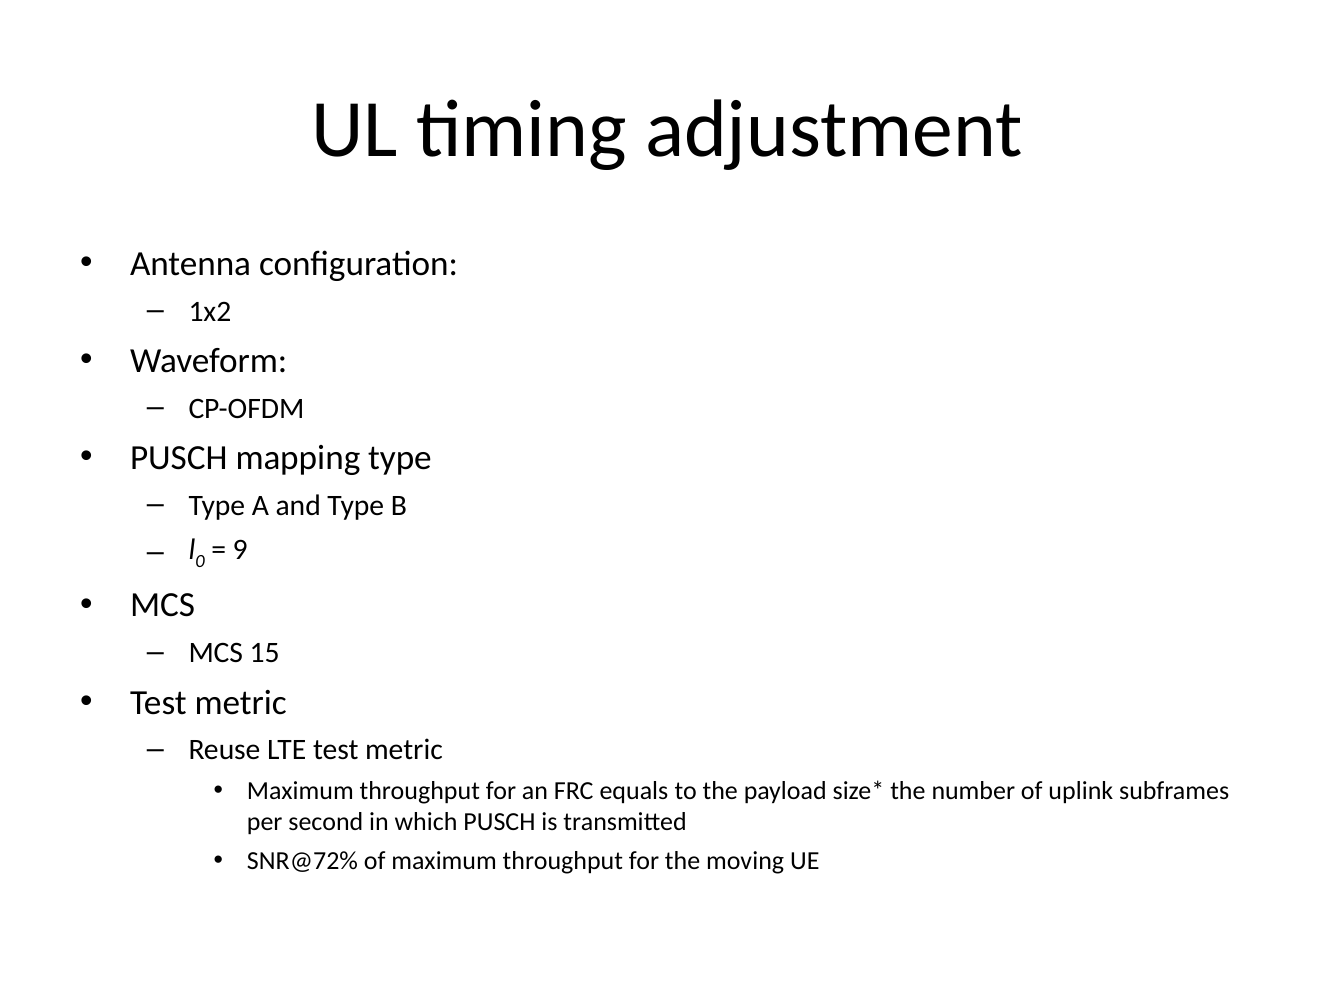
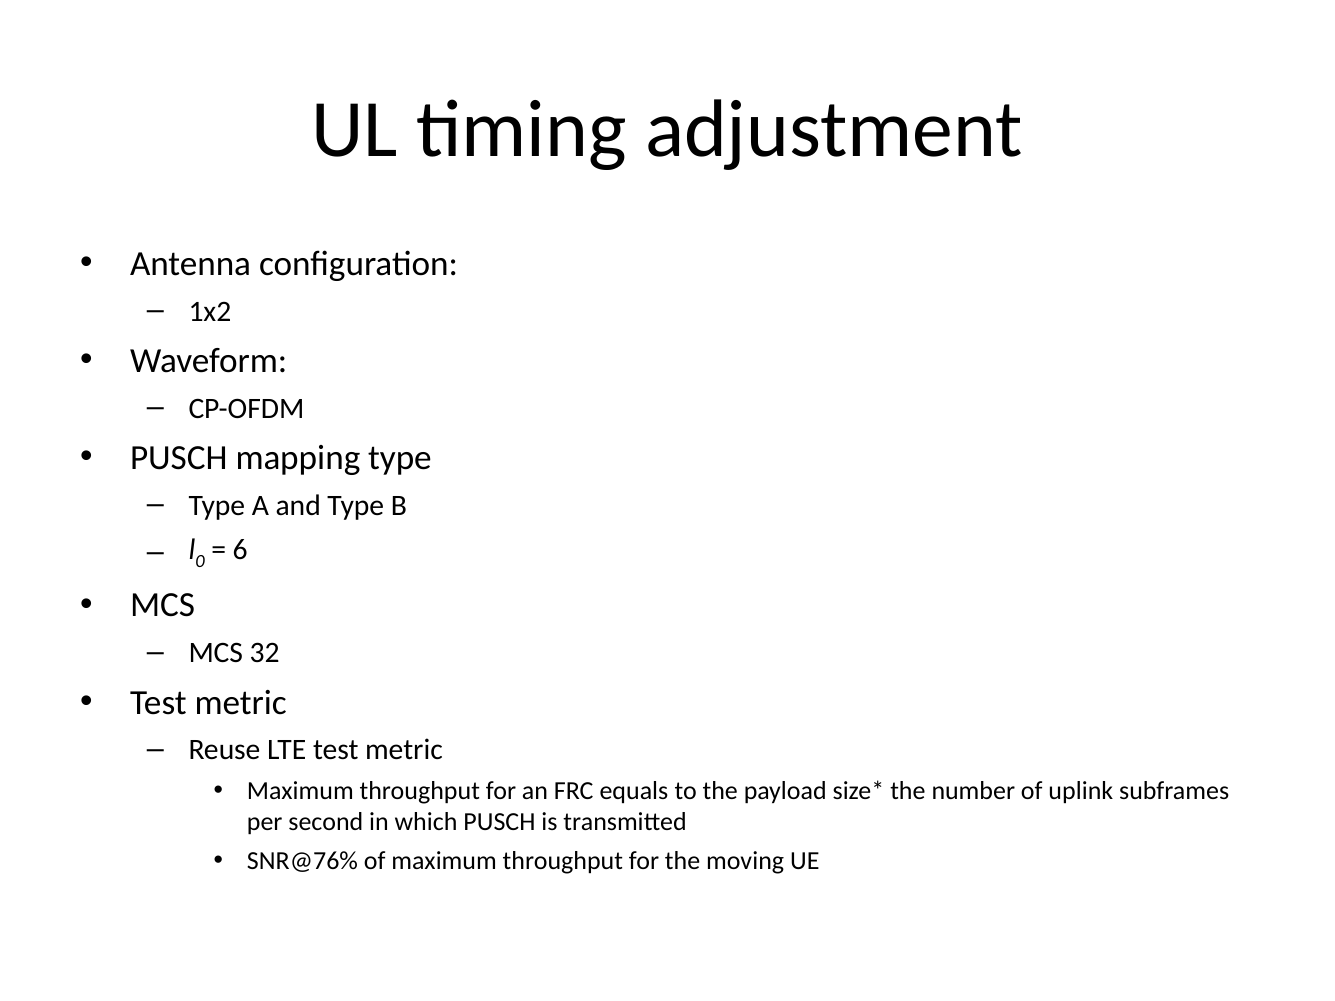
9: 9 -> 6
15: 15 -> 32
SNR@72%: SNR@72% -> SNR@76%
